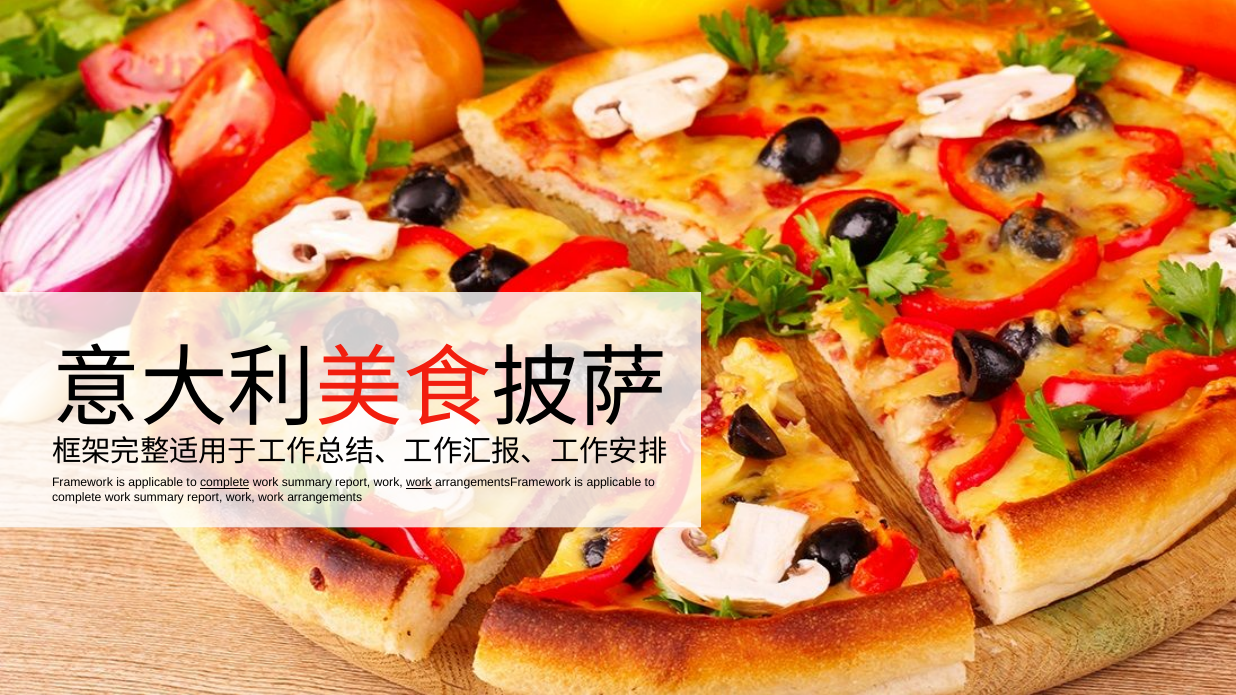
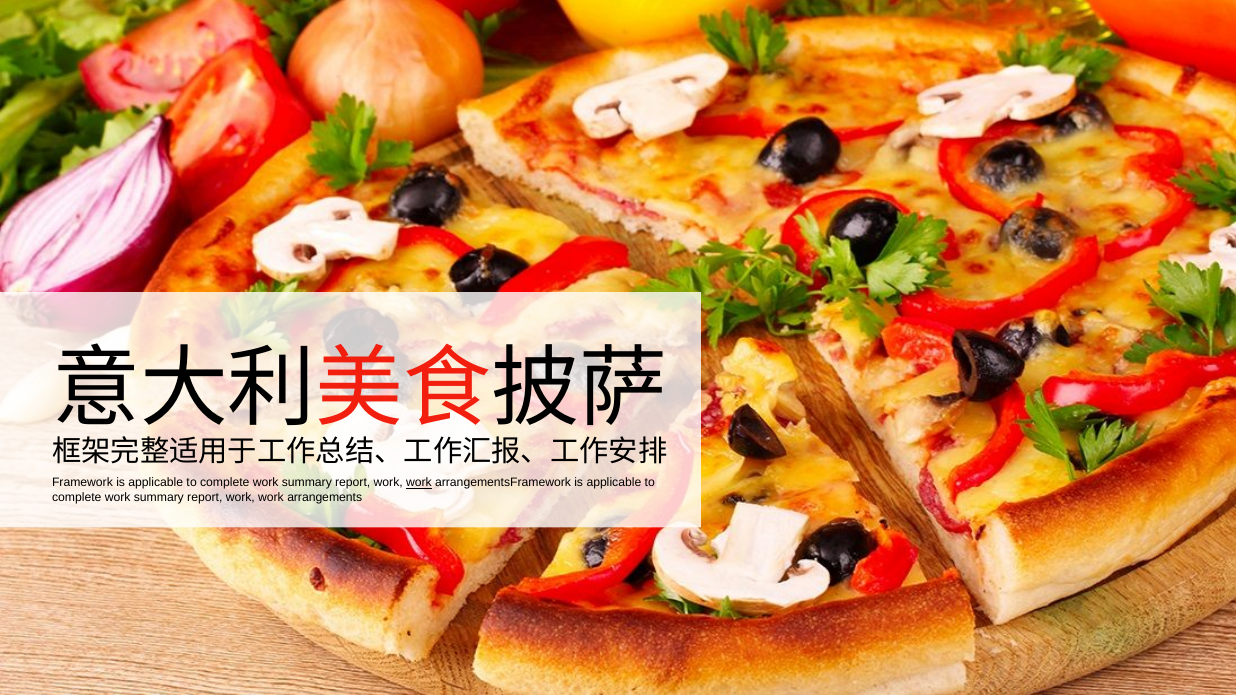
complete at (225, 483) underline: present -> none
